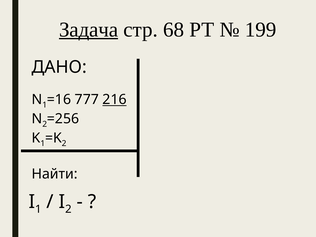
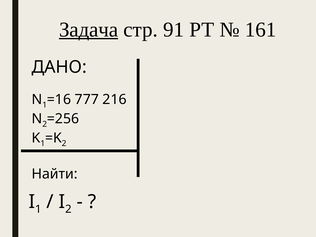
68: 68 -> 91
199: 199 -> 161
216 underline: present -> none
